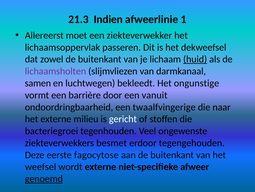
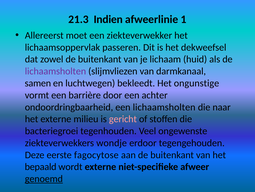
huid underline: present -> none
vanuit: vanuit -> achter
een twaalfvingerige: twaalfvingerige -> lichaamsholten
gericht colour: white -> pink
besmet: besmet -> wondje
weefsel: weefsel -> bepaald
